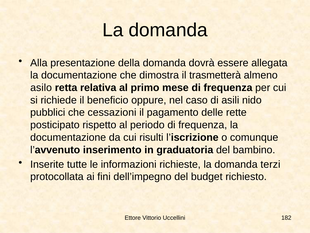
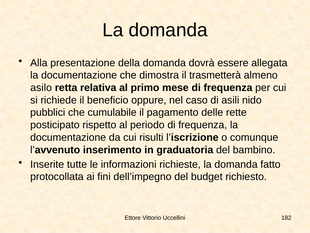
cessazioni: cessazioni -> cumulabile
terzi: terzi -> fatto
